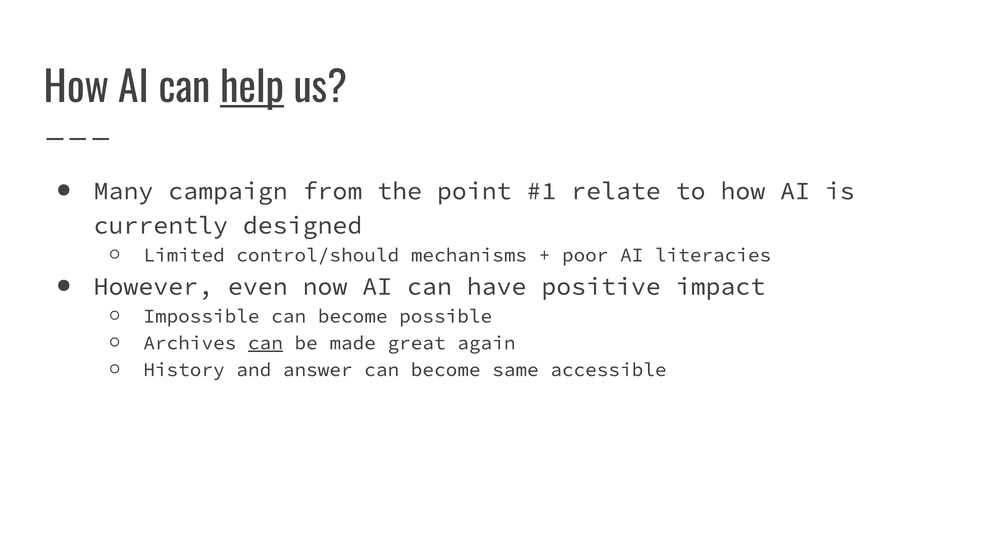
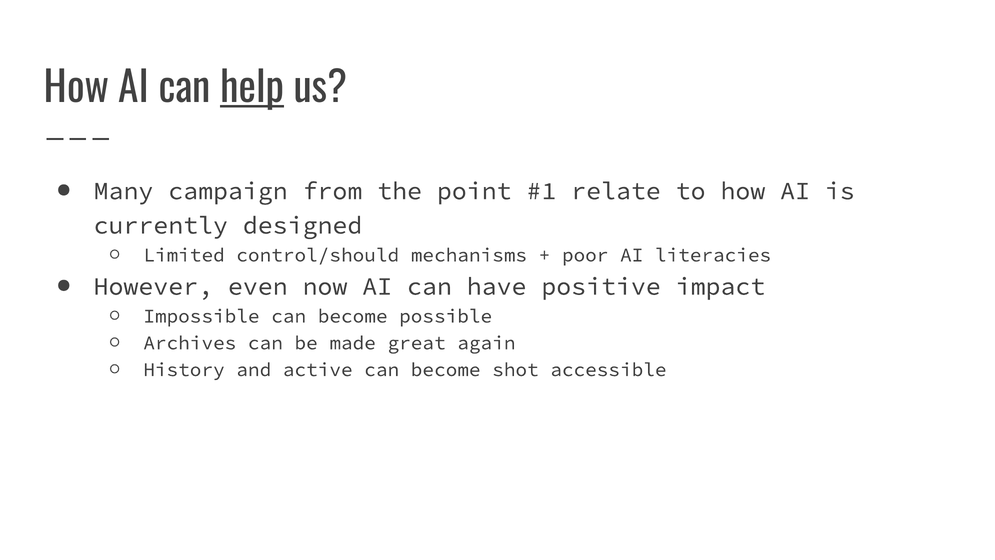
can at (265, 343) underline: present -> none
answer: answer -> active
same: same -> shot
